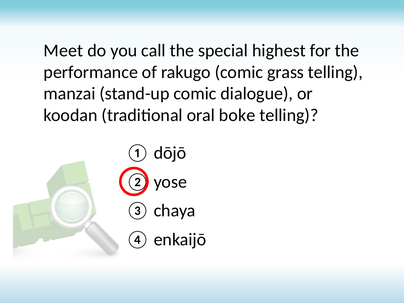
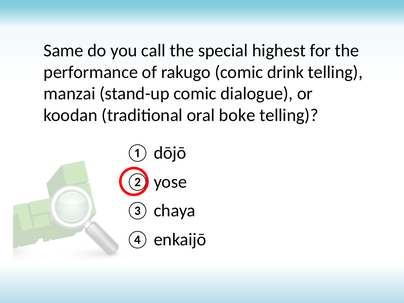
Meet: Meet -> Same
grass: grass -> drink
